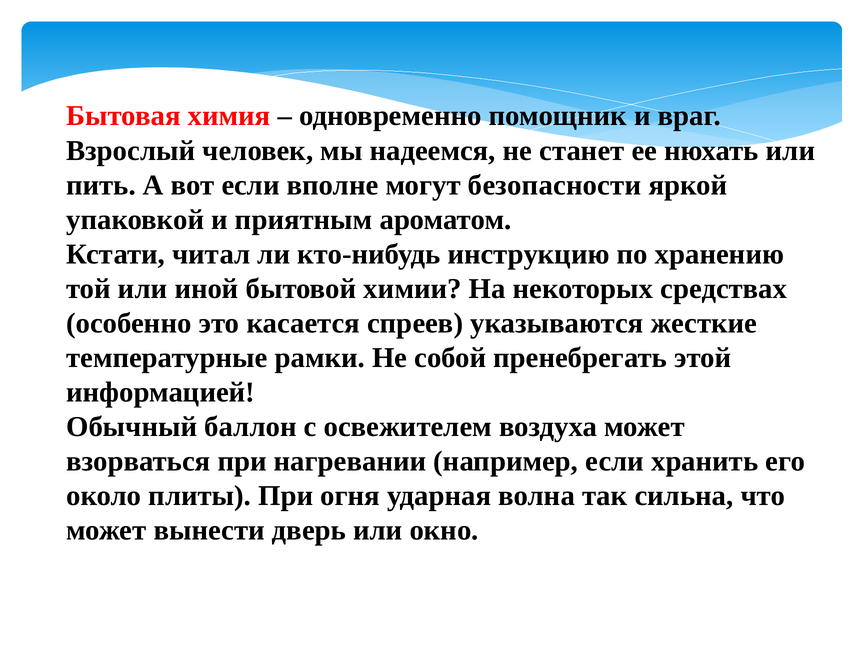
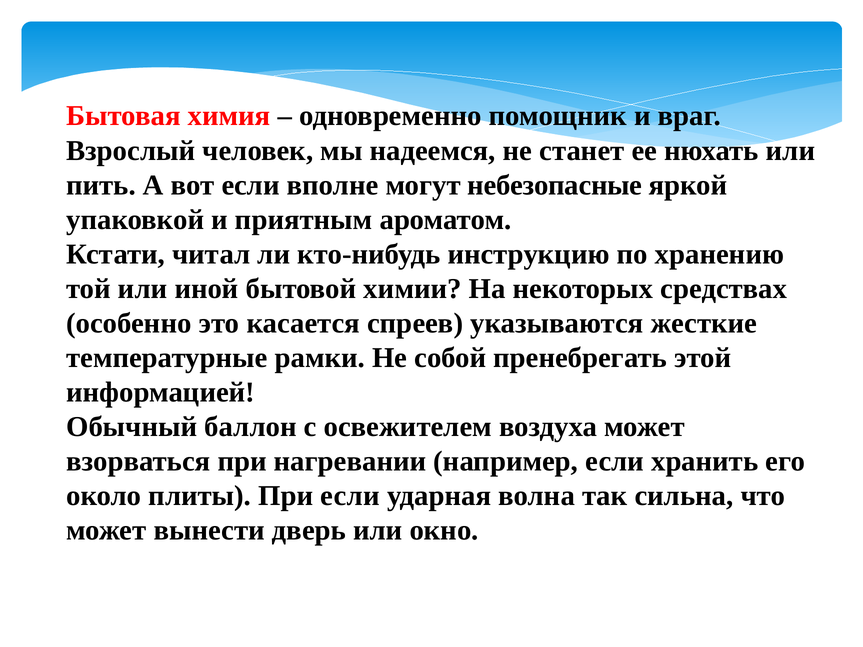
безопасности: безопасности -> небезопасные
При огня: огня -> если
